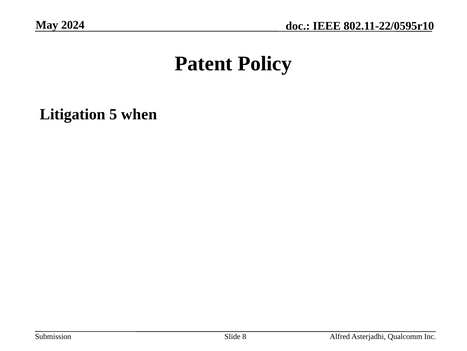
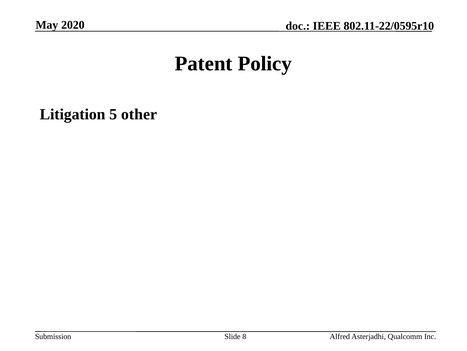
2024: 2024 -> 2020
when: when -> other
